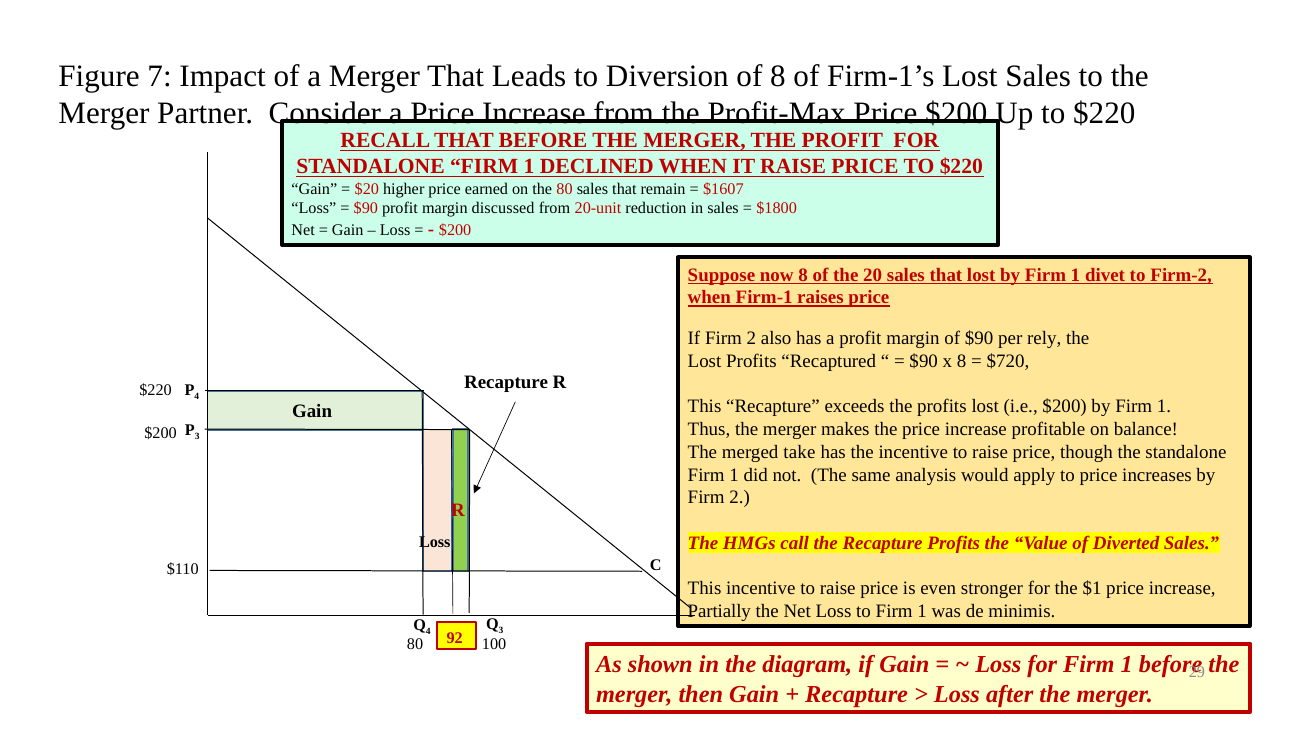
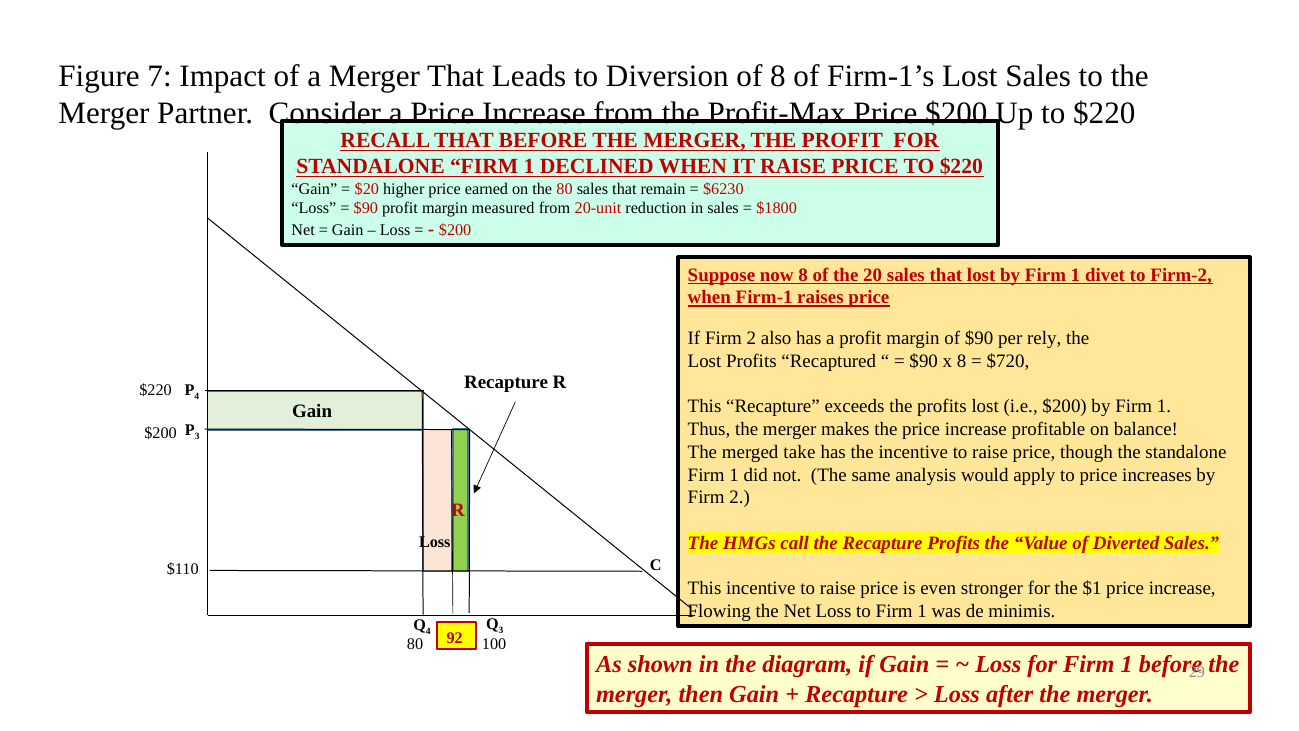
$1607: $1607 -> $6230
discussed: discussed -> measured
Partially: Partially -> Flowing
